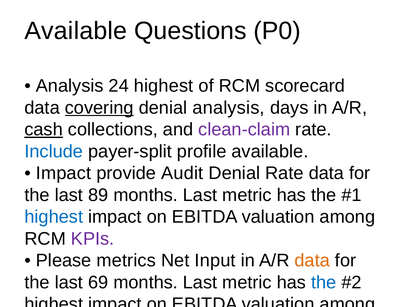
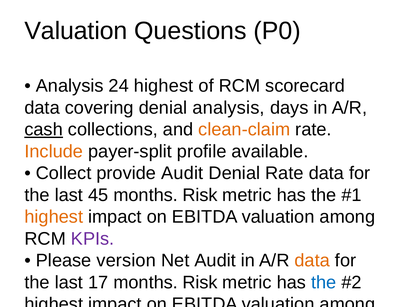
Available at (76, 31): Available -> Valuation
covering underline: present -> none
clean-claim colour: purple -> orange
Include colour: blue -> orange
Impact at (64, 173): Impact -> Collect
89: 89 -> 45
Last at (200, 195): Last -> Risk
highest at (54, 217) colour: blue -> orange
metrics: metrics -> version
Net Input: Input -> Audit
69: 69 -> 17
Last at (200, 282): Last -> Risk
